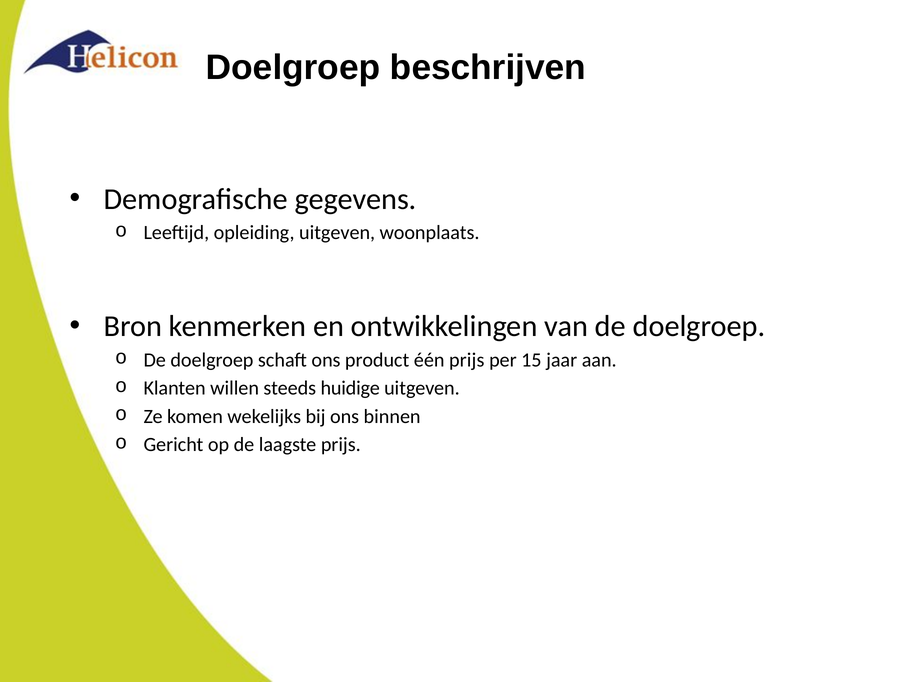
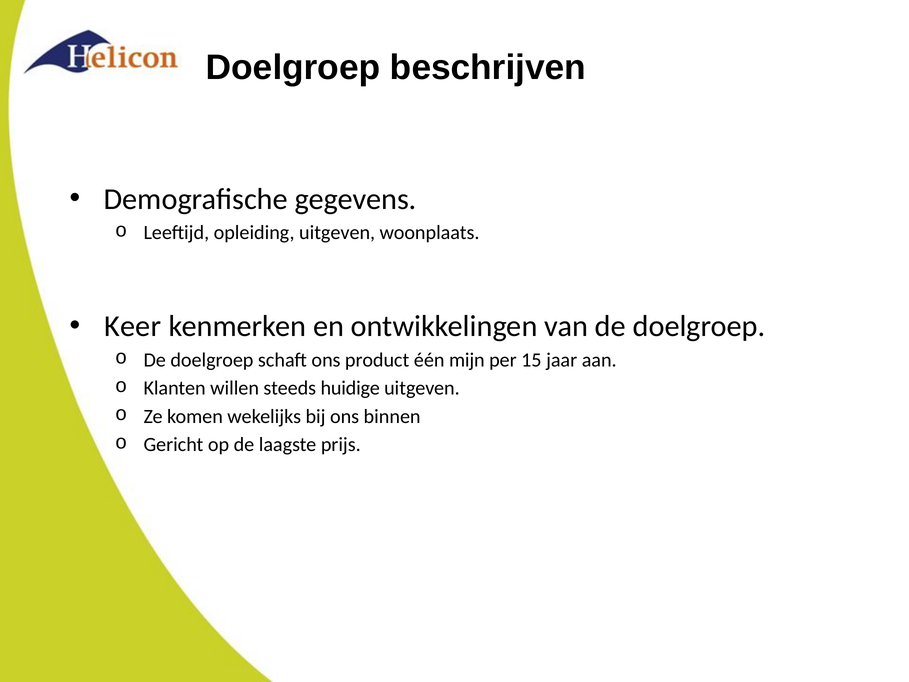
Bron: Bron -> Keer
één prijs: prijs -> mijn
